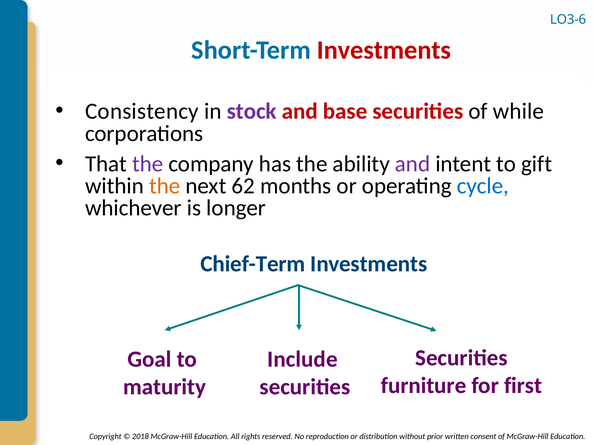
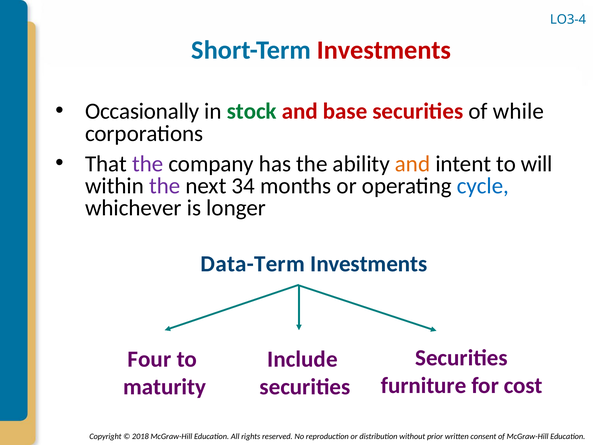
LO3-6: LO3-6 -> LO3-4
Consistency: Consistency -> Occasionally
stock colour: purple -> green
and at (413, 164) colour: purple -> orange
gift: gift -> will
the at (165, 186) colour: orange -> purple
62: 62 -> 34
Chief-Term: Chief-Term -> Data-Term
Goal: Goal -> Four
first: first -> cost
